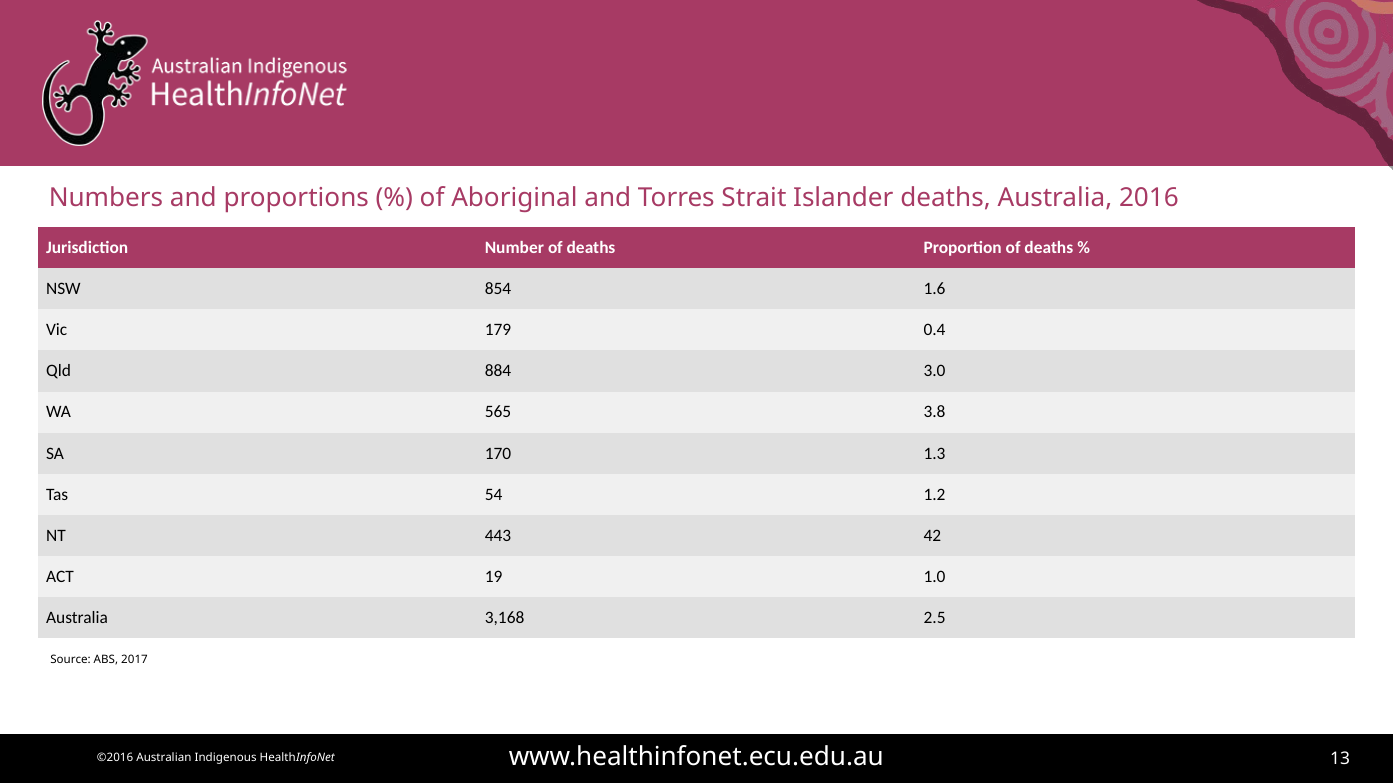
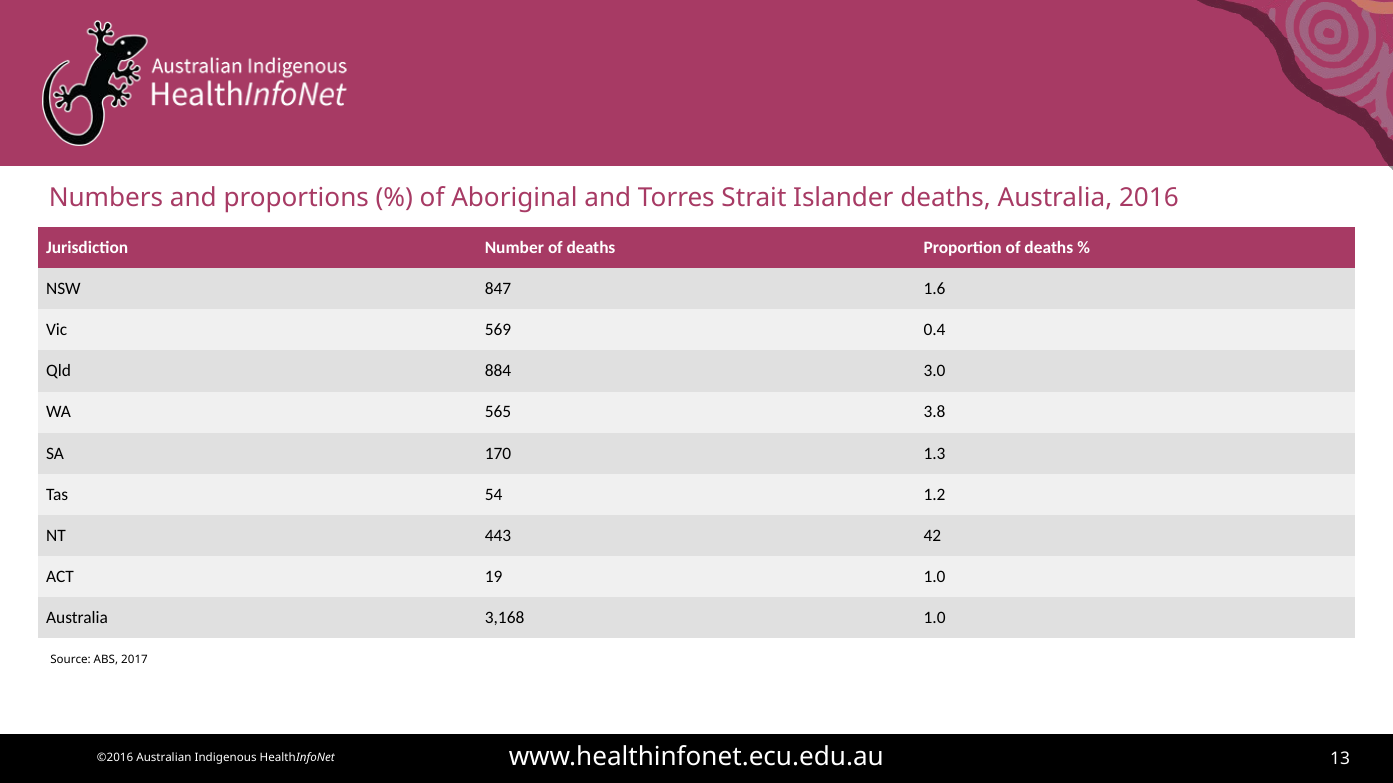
854: 854 -> 847
179: 179 -> 569
3,168 2.5: 2.5 -> 1.0
